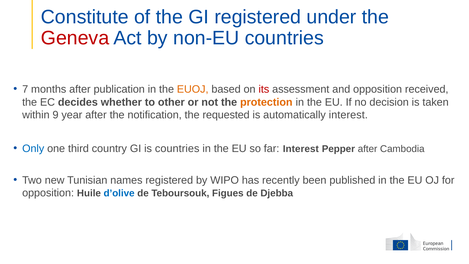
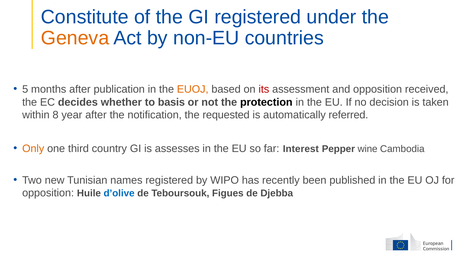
Geneva colour: red -> orange
7: 7 -> 5
other: other -> basis
protection colour: orange -> black
9: 9 -> 8
automatically interest: interest -> referred
Only colour: blue -> orange
is countries: countries -> assesses
Pepper after: after -> wine
